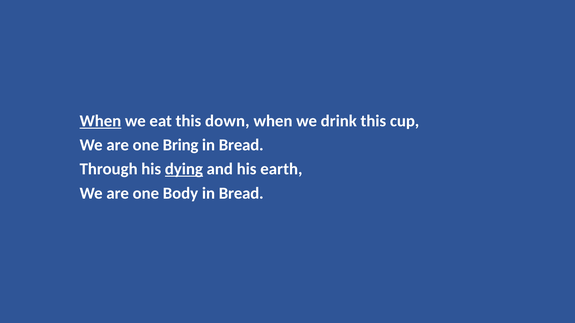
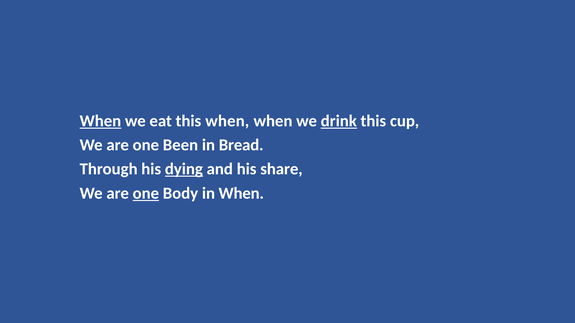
this down: down -> when
drink underline: none -> present
Bring: Bring -> Been
earth: earth -> share
one at (146, 193) underline: none -> present
Body in Bread: Bread -> When
